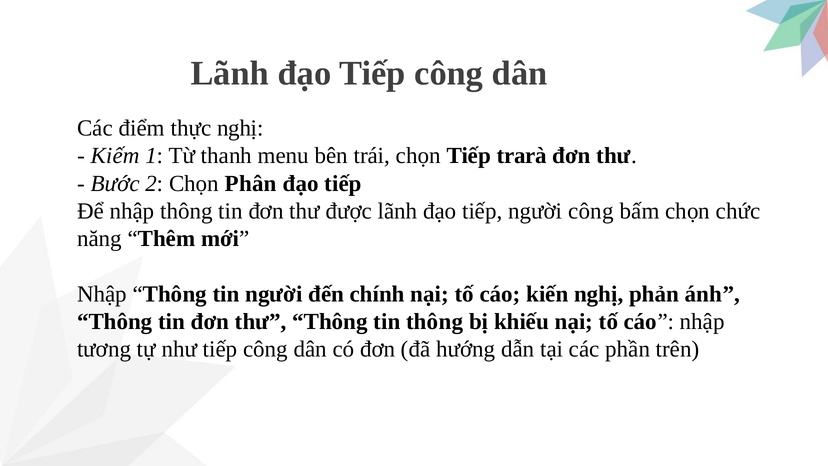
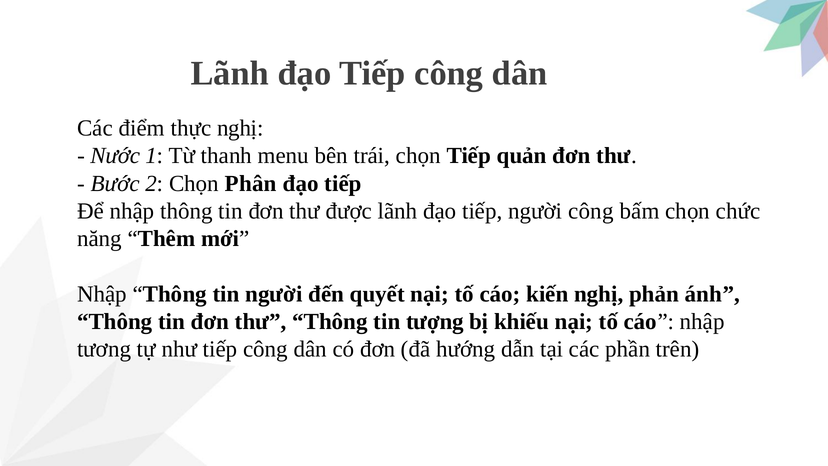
Kiếm: Kiếm -> Nước
trarà: trarà -> quản
chính: chính -> quyết
tin thông: thông -> tượng
